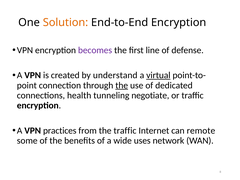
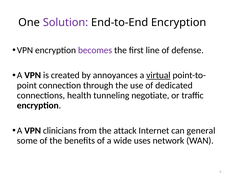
Solution colour: orange -> purple
understand: understand -> annoyances
the at (122, 85) underline: present -> none
practices: practices -> clinicians
the traffic: traffic -> attack
remote: remote -> general
